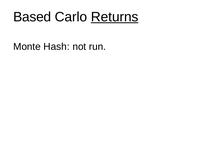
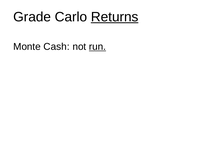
Based: Based -> Grade
Hash: Hash -> Cash
run underline: none -> present
